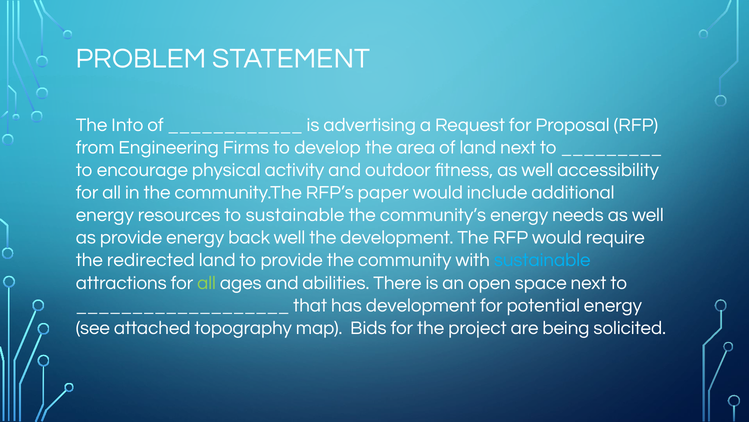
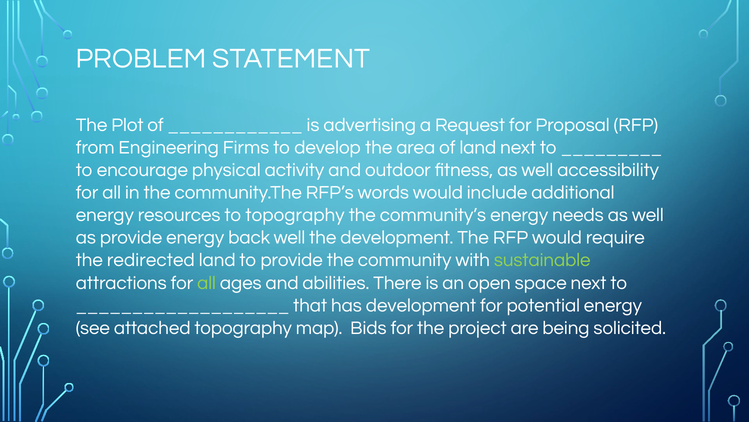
Into: Into -> Plot
paper: paper -> words
to sustainable: sustainable -> topography
sustainable at (542, 260) colour: light blue -> light green
